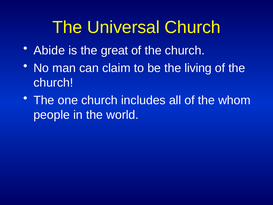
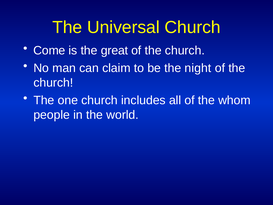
Abide: Abide -> Come
living: living -> night
